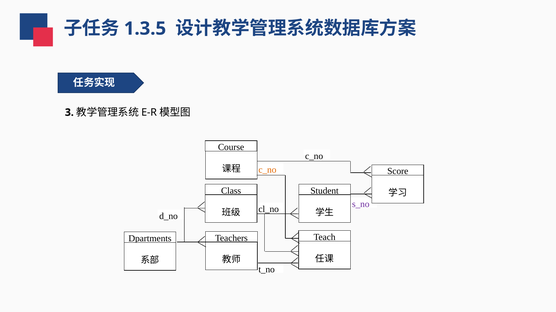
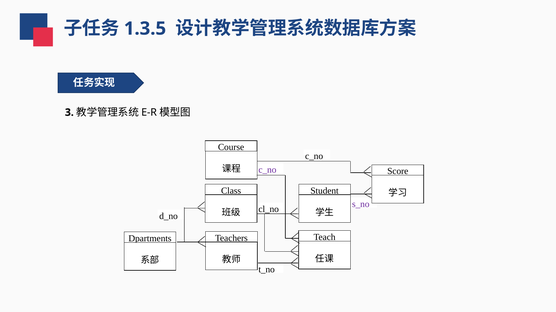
c_no at (267, 170) colour: orange -> purple
